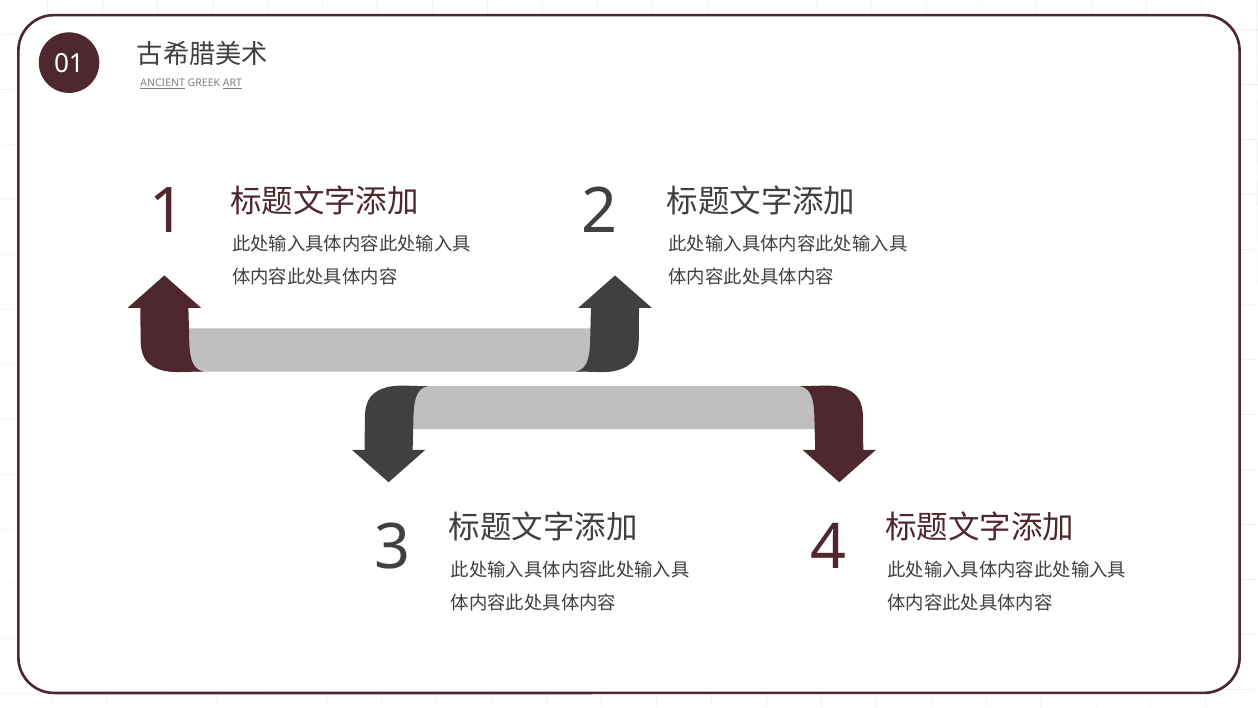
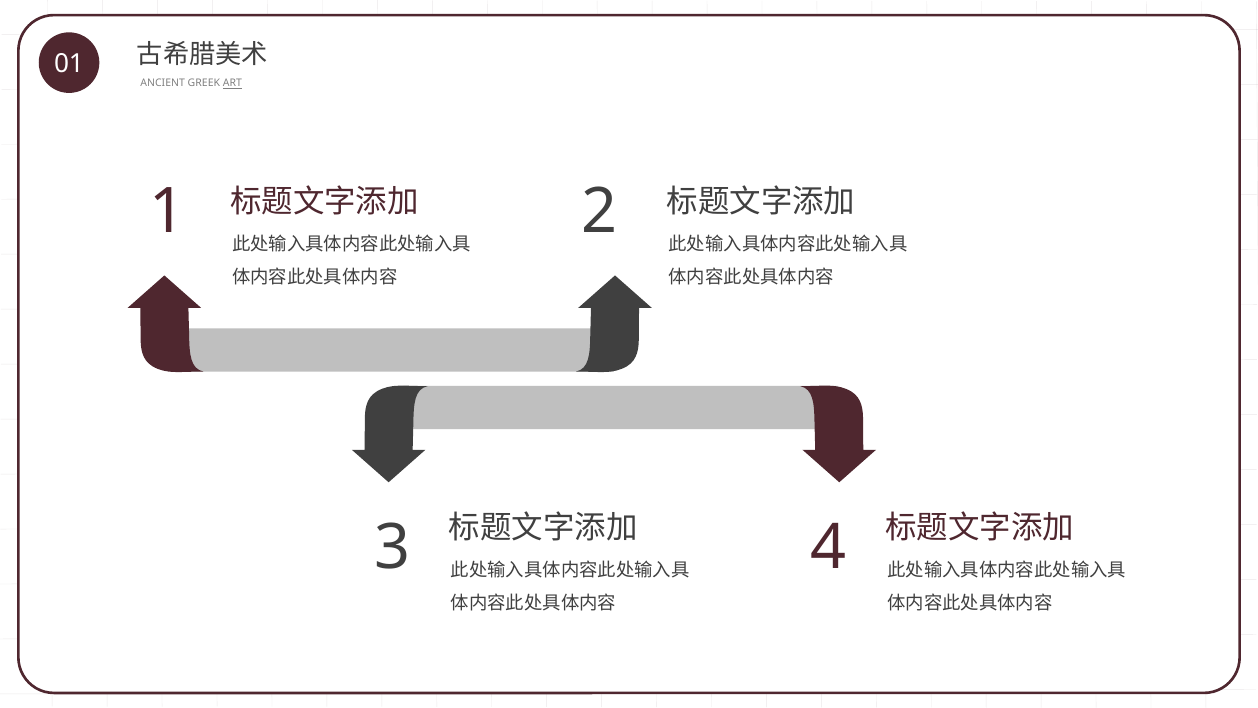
ANCIENT underline: present -> none
